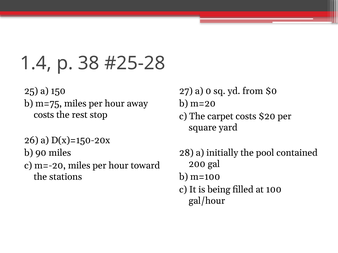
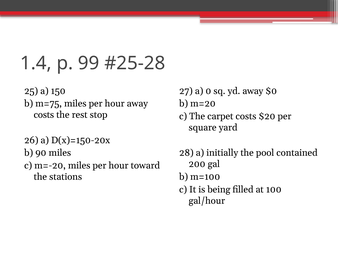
38: 38 -> 99
yd from: from -> away
